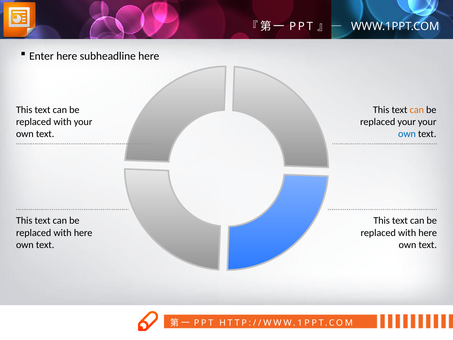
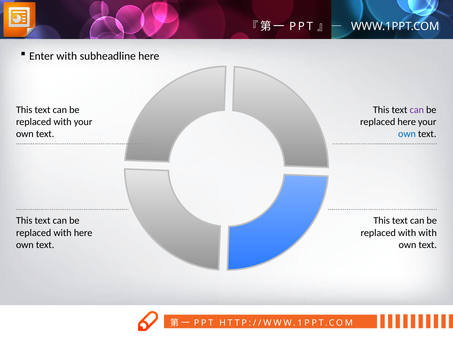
Enter here: here -> with
can at (417, 110) colour: orange -> purple
replaced your: your -> here
here at (428, 233): here -> with
